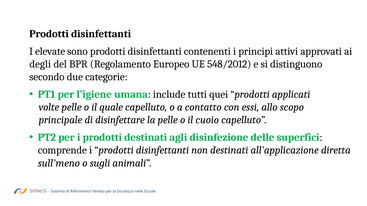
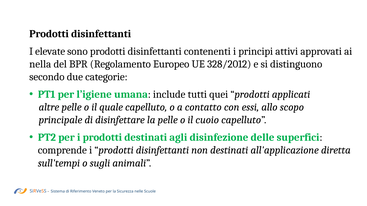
degli: degli -> nella
548/2012: 548/2012 -> 328/2012
volte: volte -> altre
sull'meno: sull'meno -> sull'tempi
